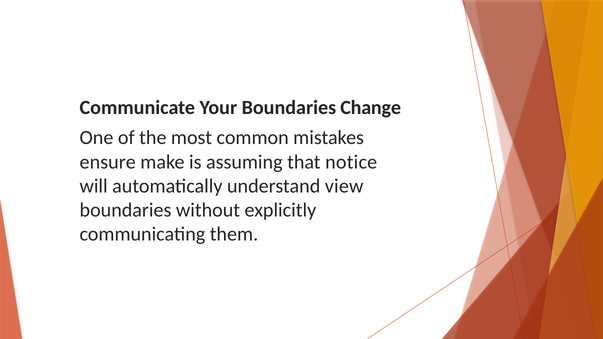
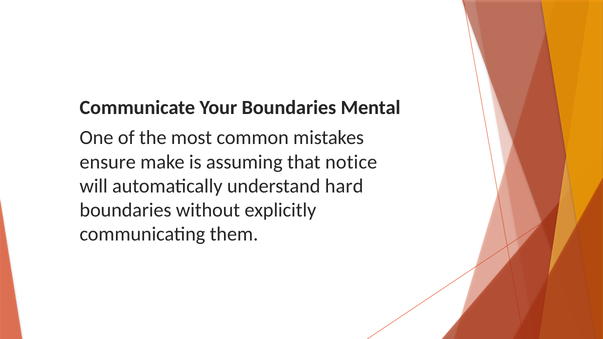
Change: Change -> Mental
view: view -> hard
